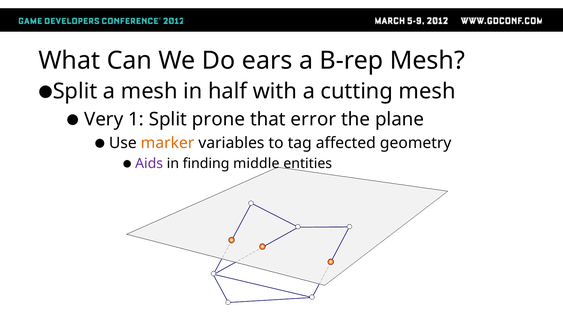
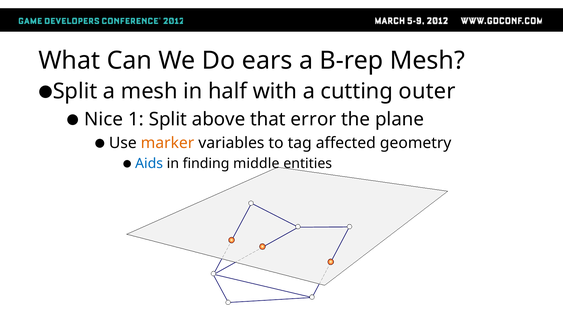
cutting mesh: mesh -> outer
Very: Very -> Nice
prone: prone -> above
Aids colour: purple -> blue
